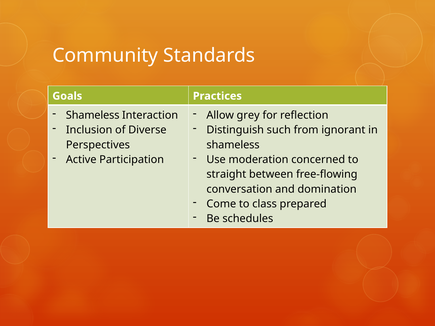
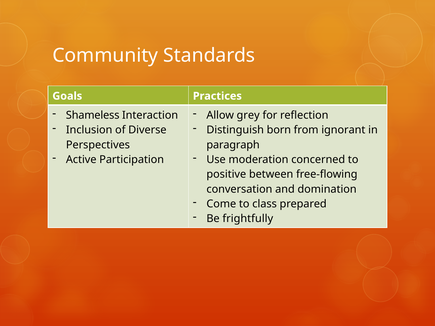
such: such -> born
shameless at (233, 145): shameless -> paragraph
straight: straight -> positive
schedules: schedules -> frightfully
